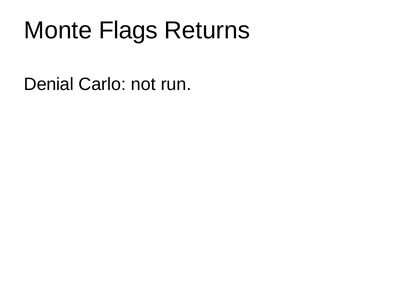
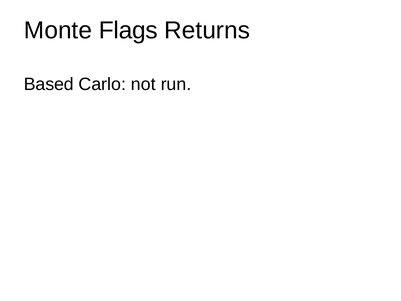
Denial: Denial -> Based
